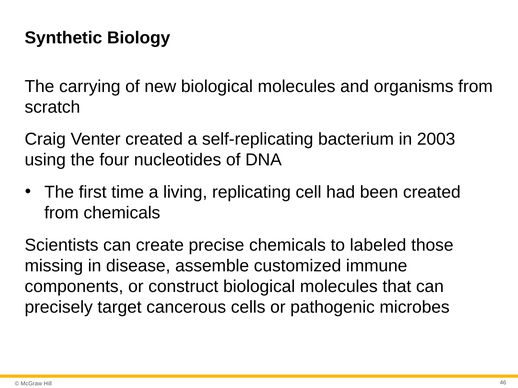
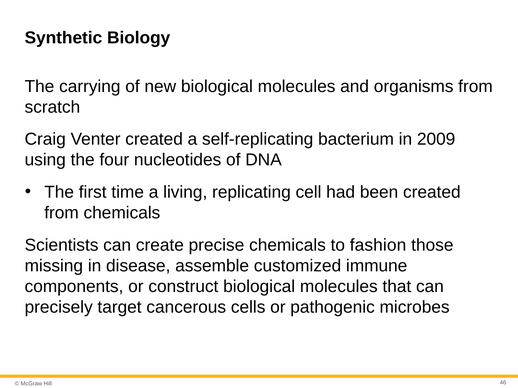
2003: 2003 -> 2009
labeled: labeled -> fashion
